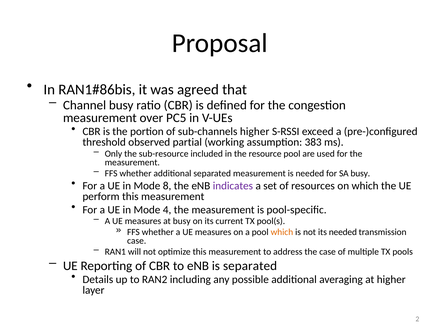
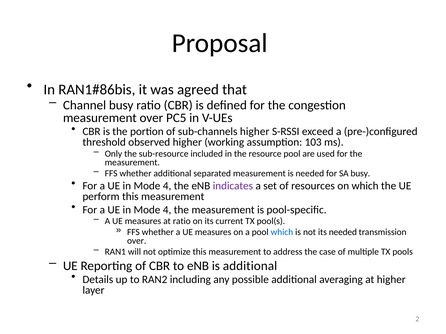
observed partial: partial -> higher
383: 383 -> 103
8 at (167, 186): 8 -> 4
at busy: busy -> ratio
which at (282, 232) colour: orange -> blue
case at (137, 241): case -> over
is separated: separated -> additional
